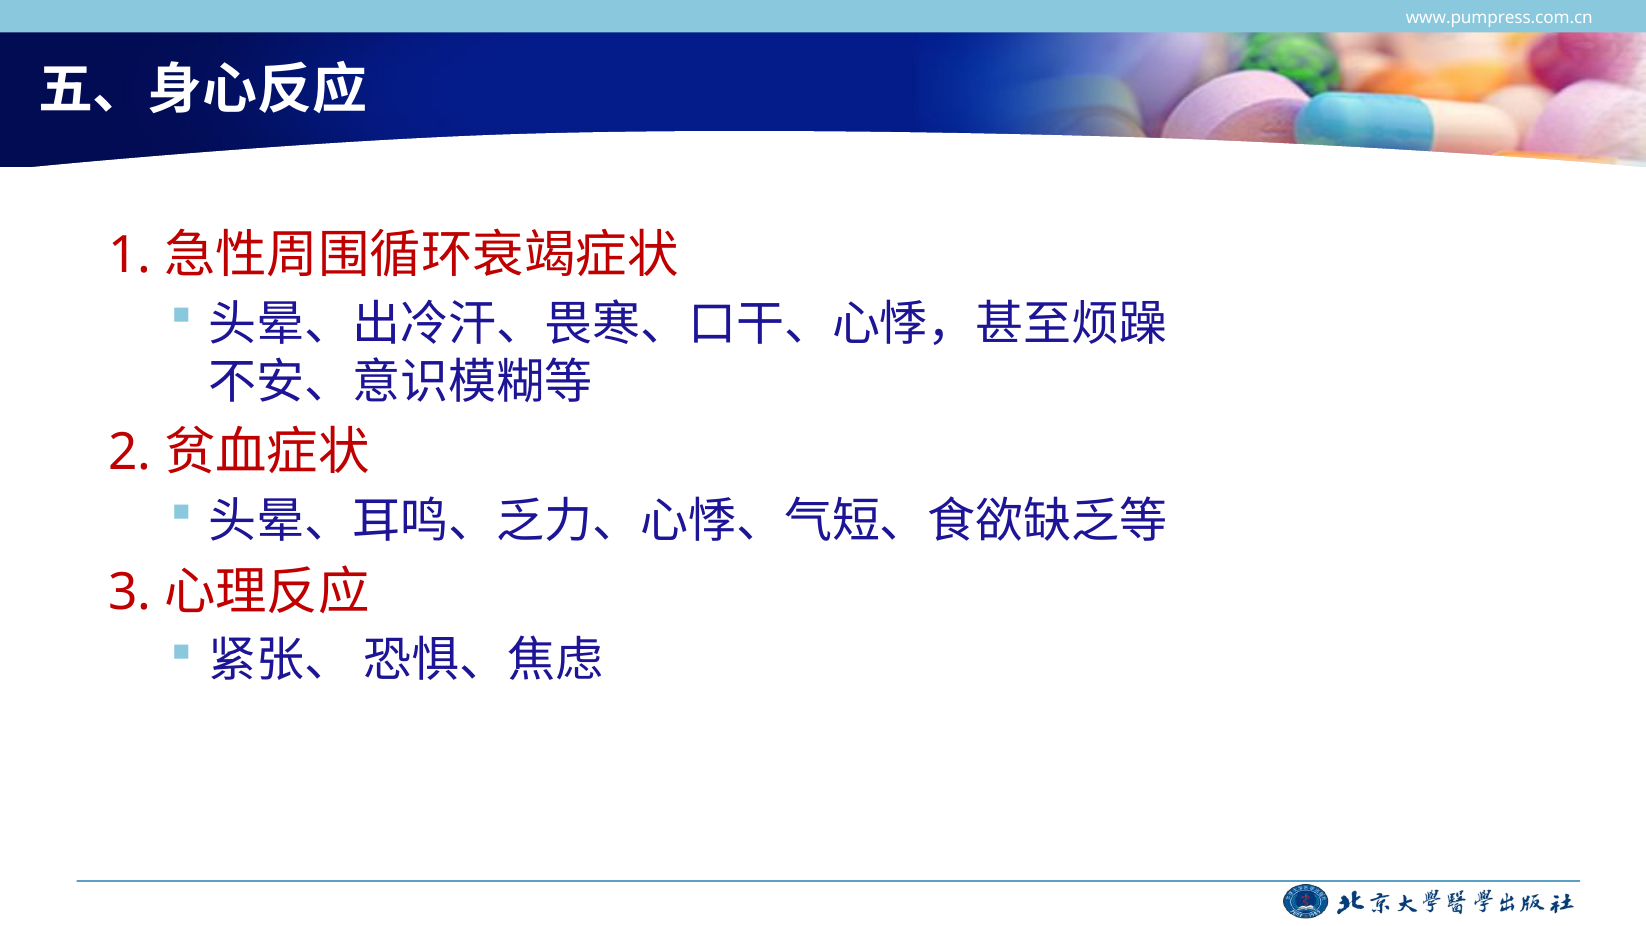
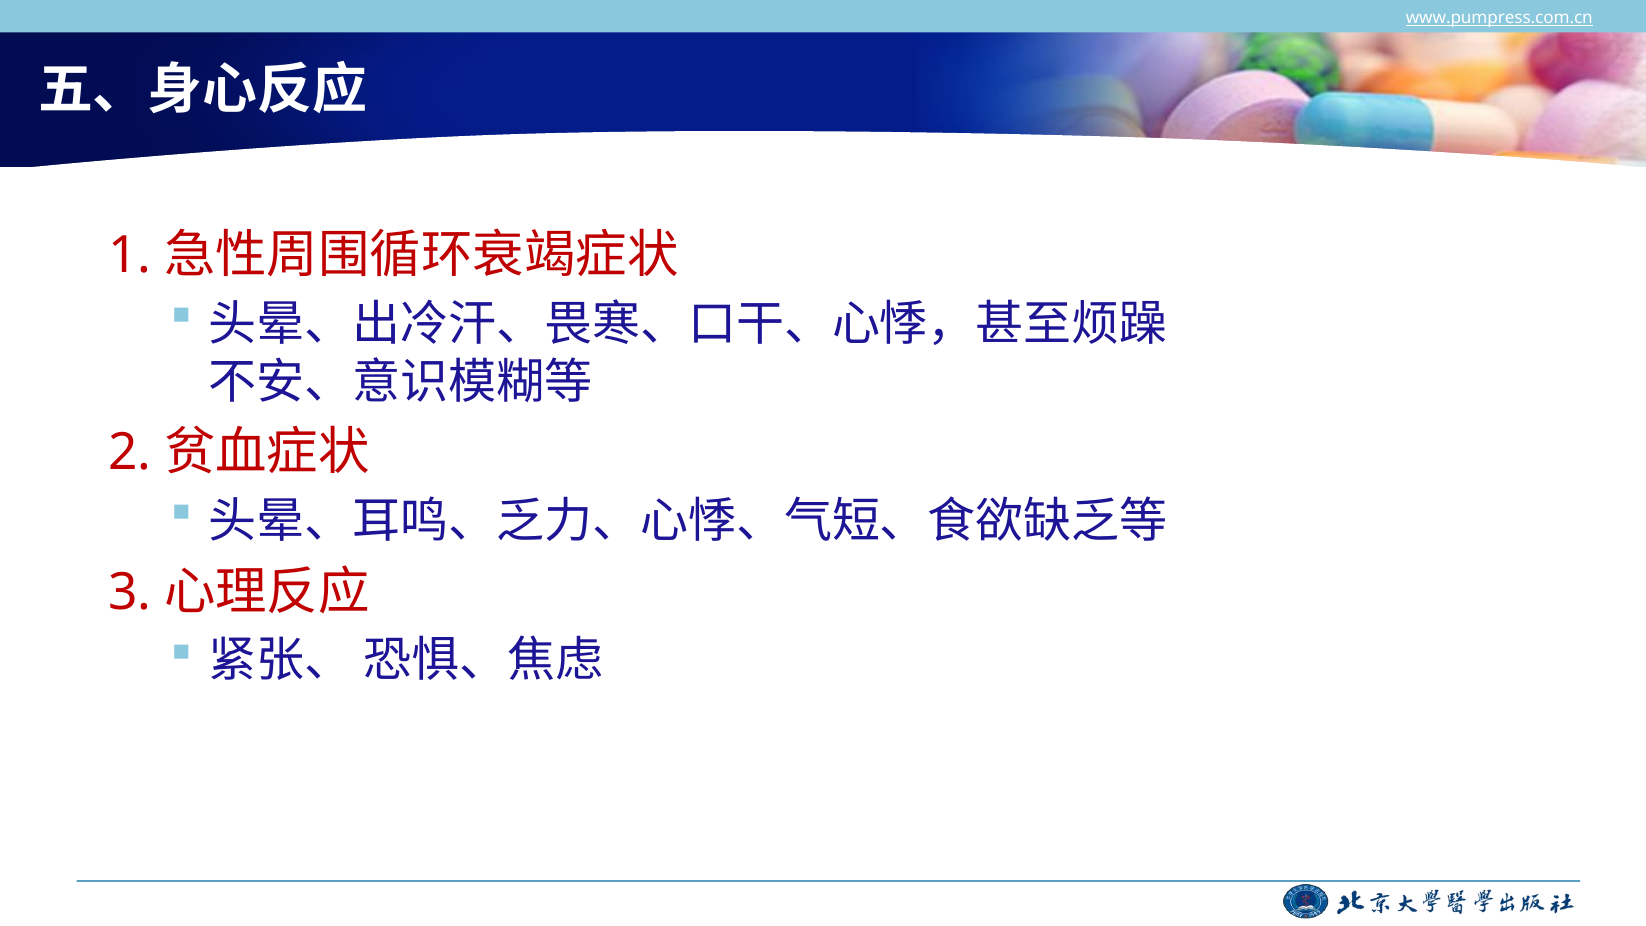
www.pumpress.com.cn underline: none -> present
